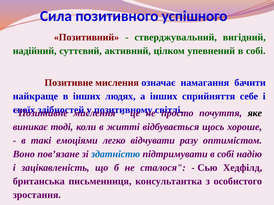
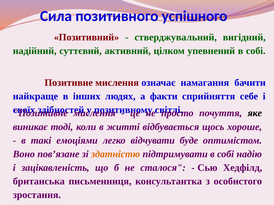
а інших: інших -> факти
разу: разу -> буде
здатністю colour: blue -> orange
